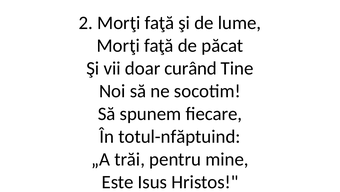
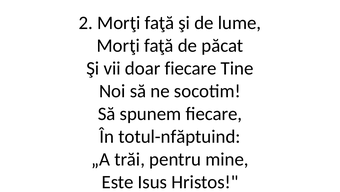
doar curând: curând -> fiecare
